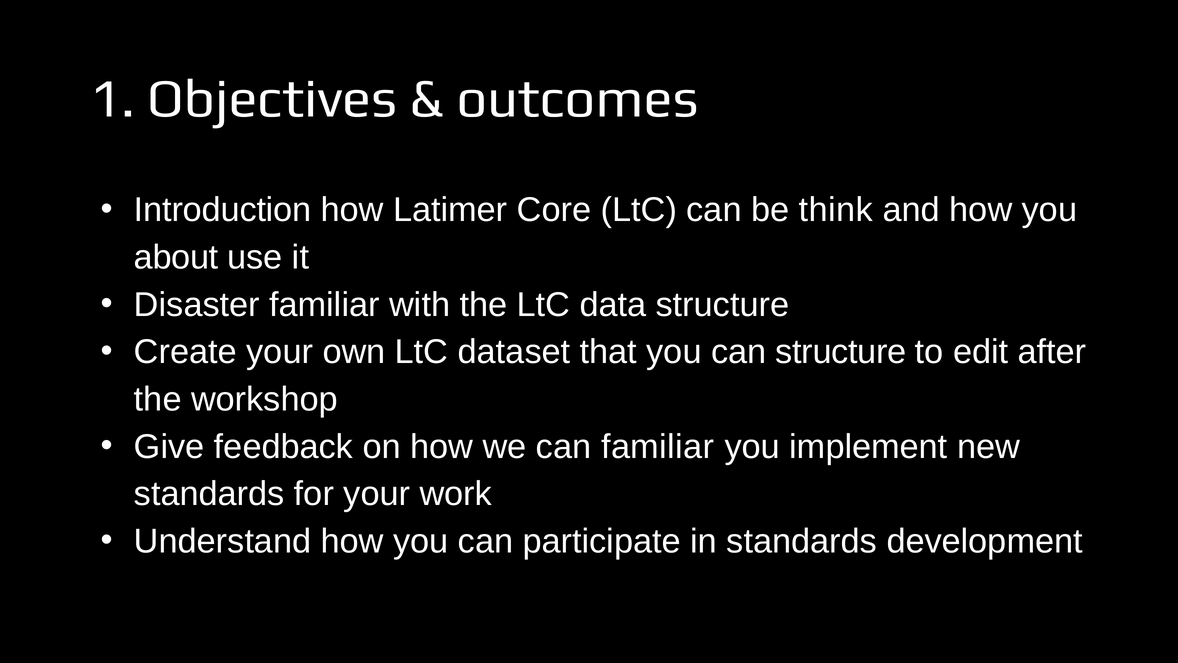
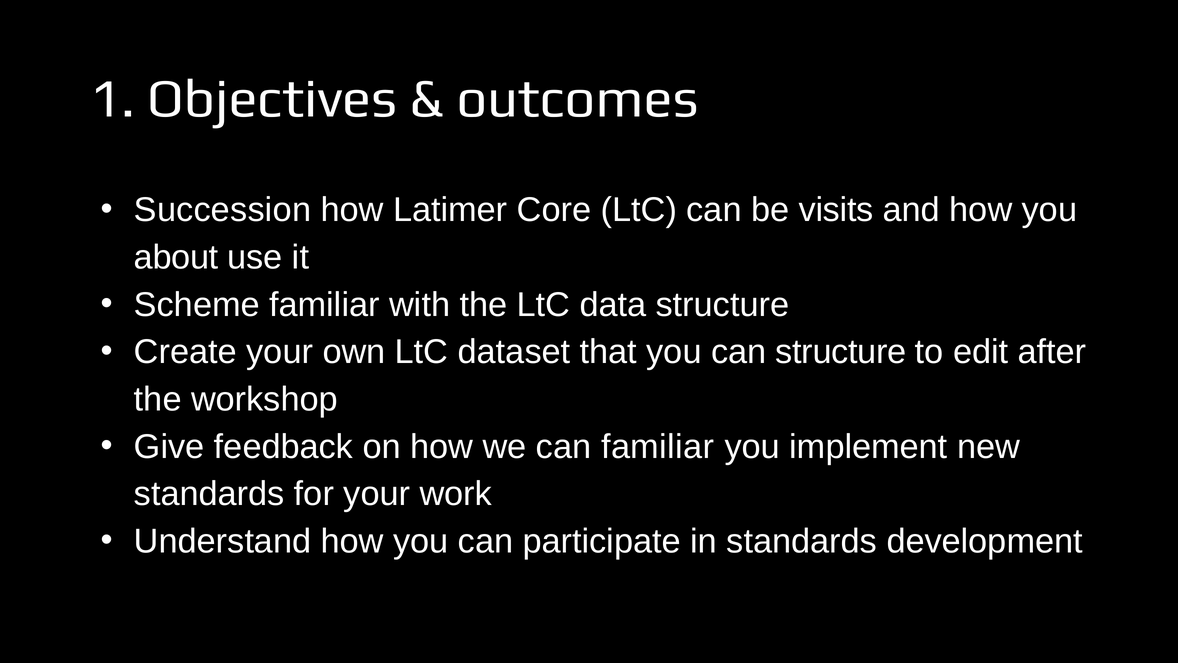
Introduction: Introduction -> Succession
think: think -> visits
Disaster: Disaster -> Scheme
